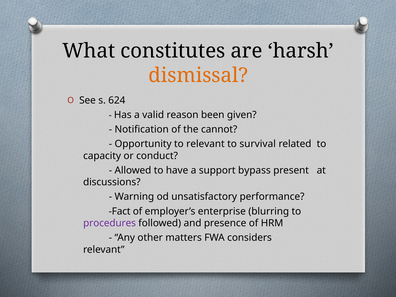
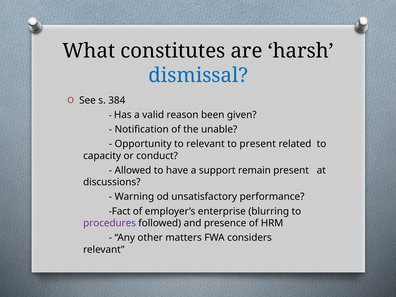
dismissal colour: orange -> blue
624: 624 -> 384
cannot: cannot -> unable
to survival: survival -> present
bypass: bypass -> remain
